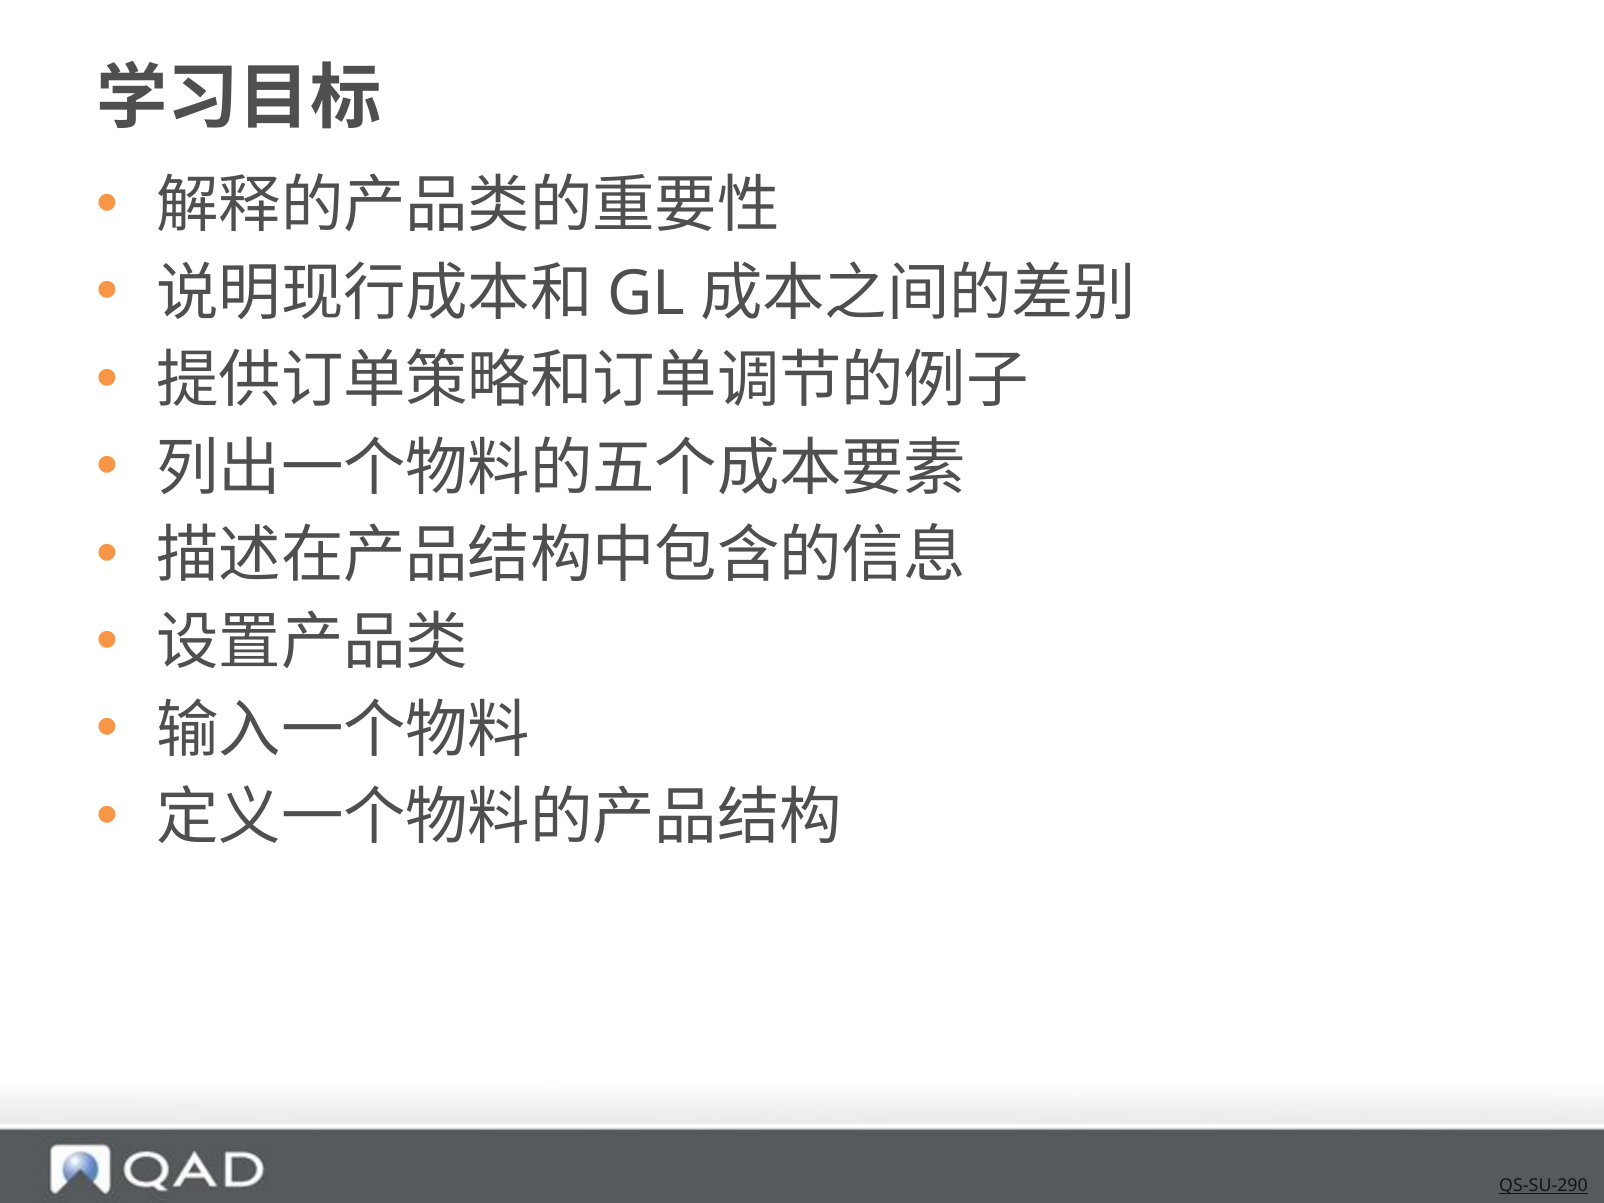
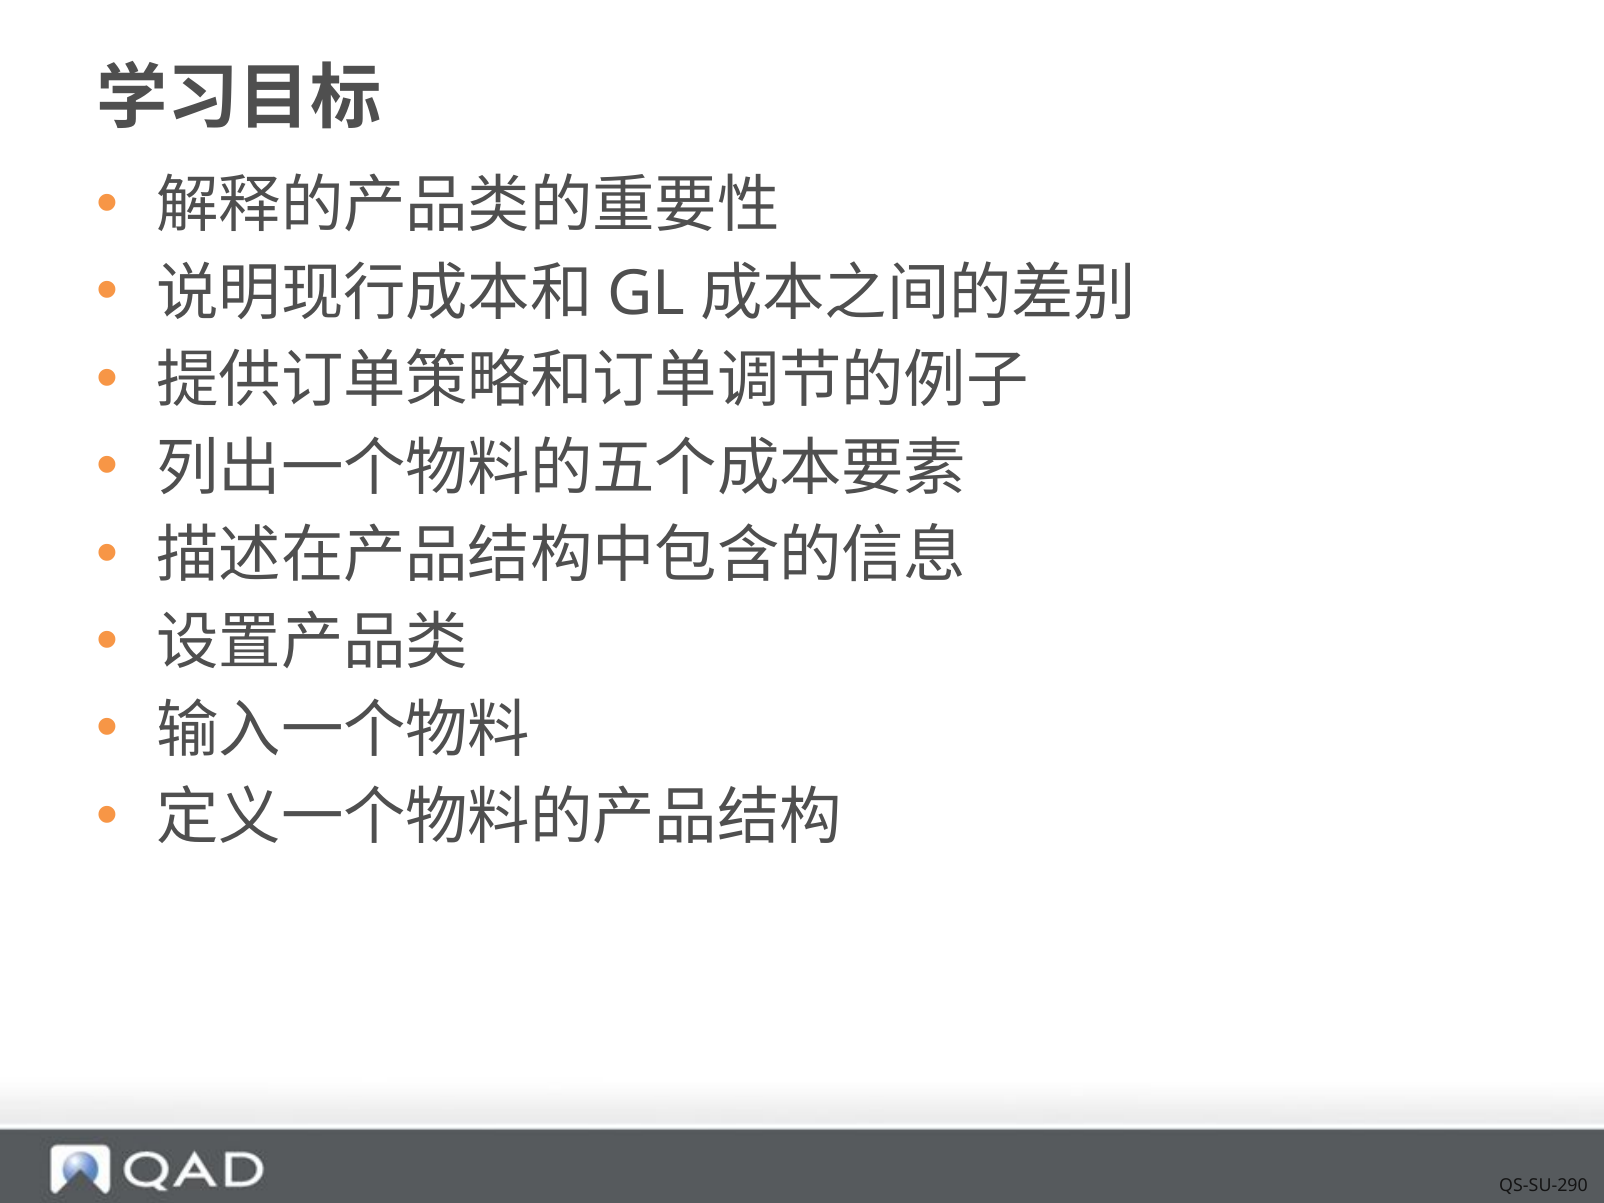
QS-SU-290 underline: present -> none
